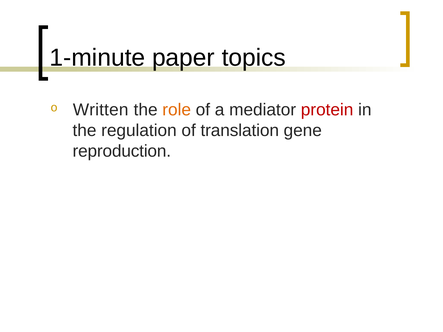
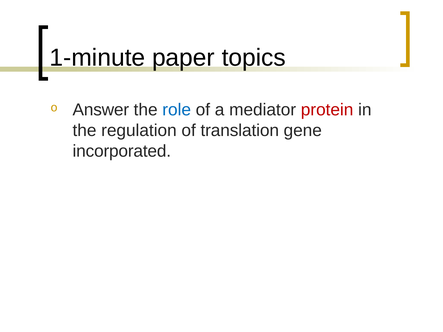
Written: Written -> Answer
role colour: orange -> blue
reproduction: reproduction -> incorporated
